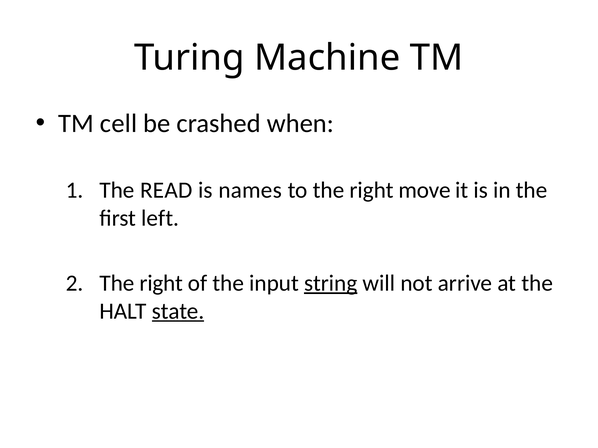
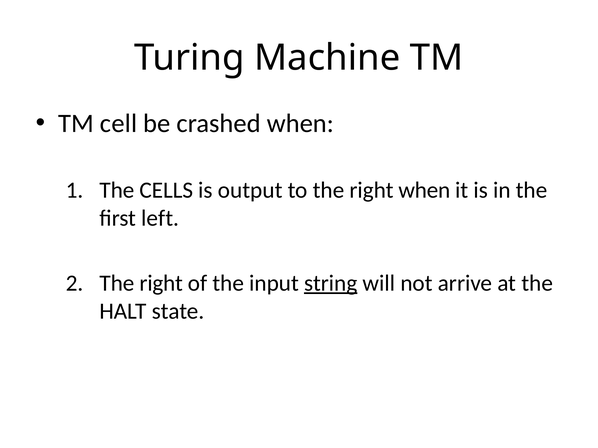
READ: READ -> CELLS
names: names -> output
right move: move -> when
state underline: present -> none
